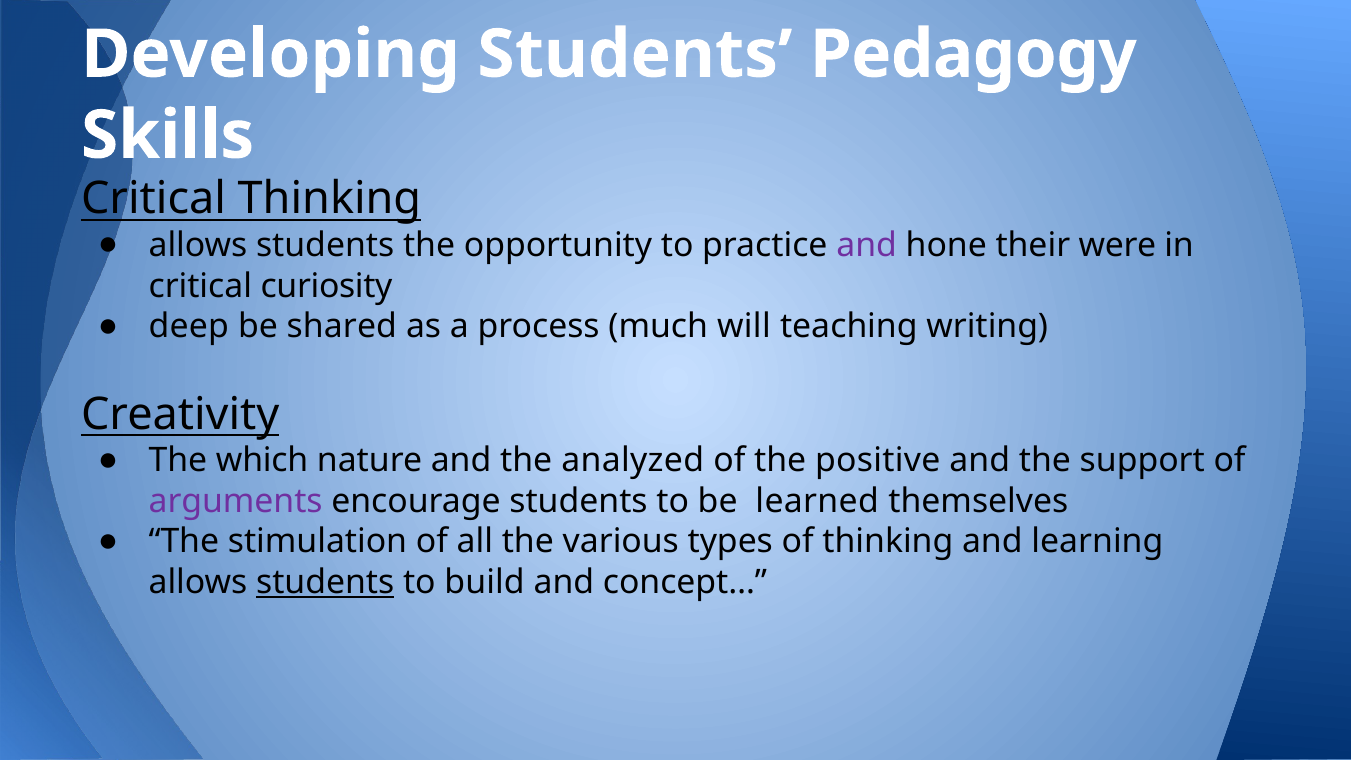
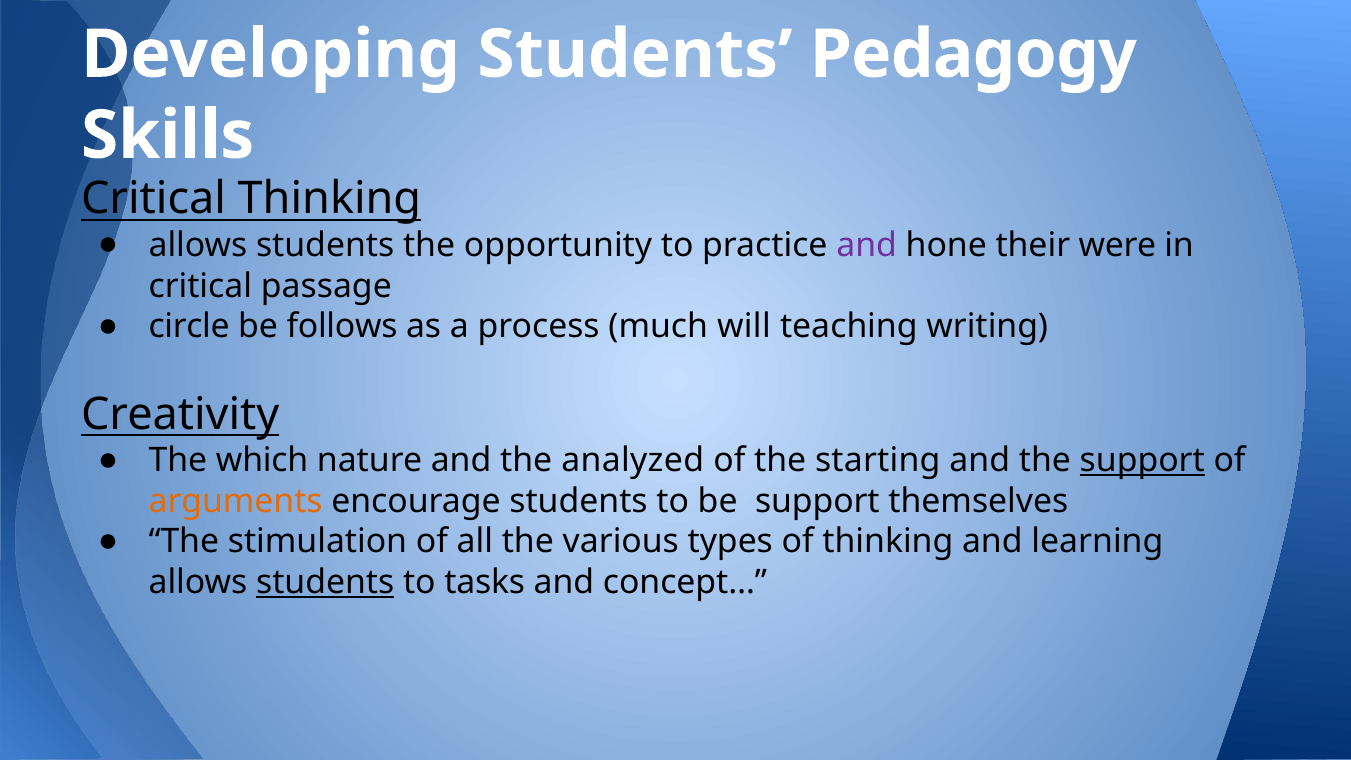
curiosity: curiosity -> passage
deep: deep -> circle
shared: shared -> follows
positive: positive -> starting
support at (1142, 461) underline: none -> present
arguments colour: purple -> orange
be learned: learned -> support
build: build -> tasks
